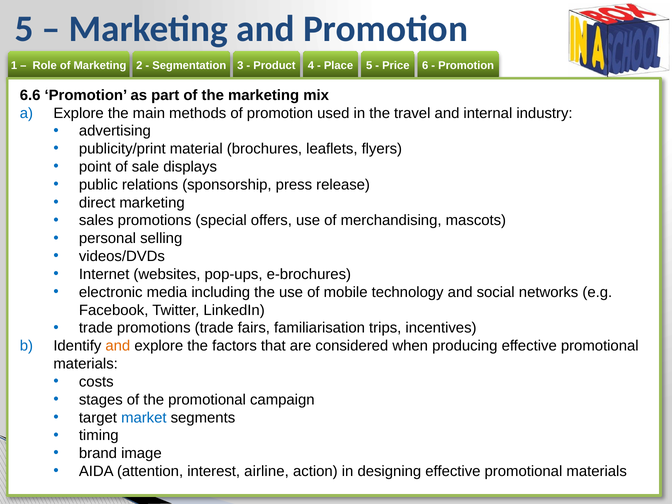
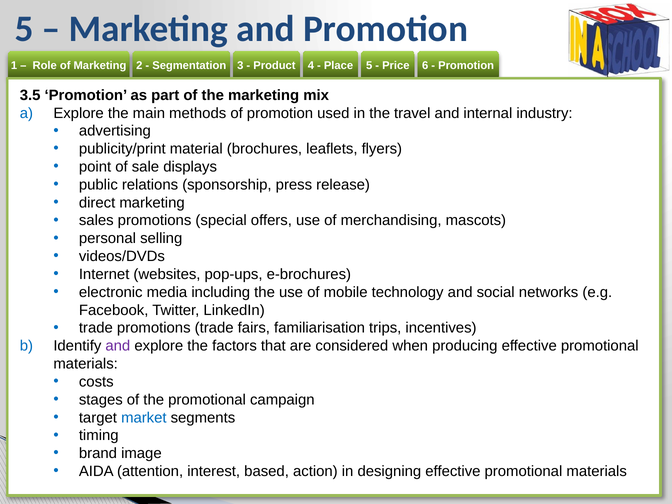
6.6: 6.6 -> 3.5
and at (118, 346) colour: orange -> purple
airline: airline -> based
